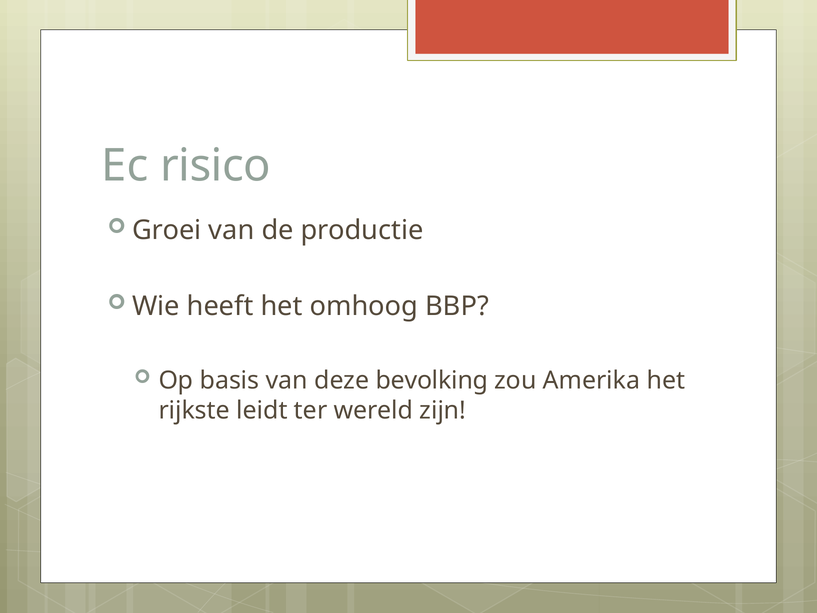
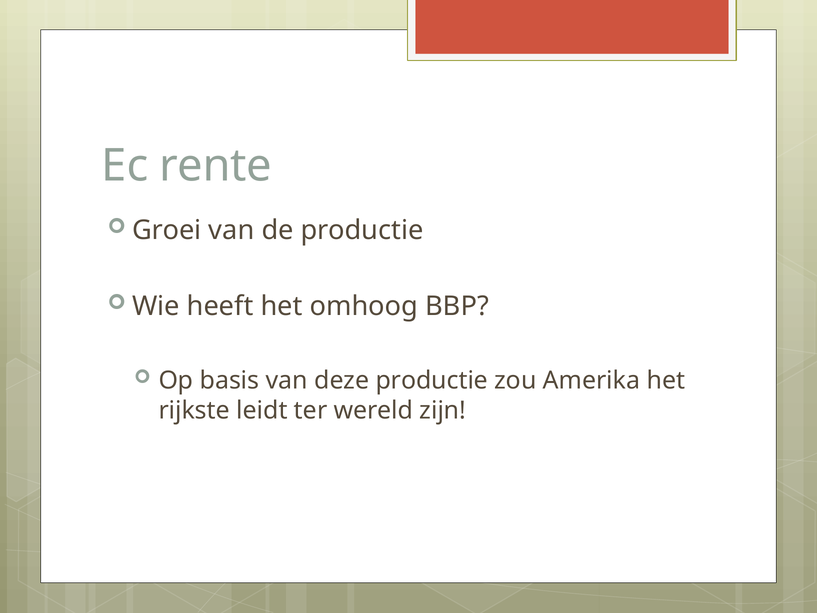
risico: risico -> rente
deze bevolking: bevolking -> productie
